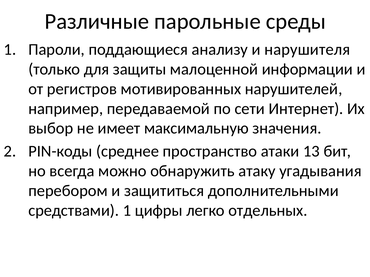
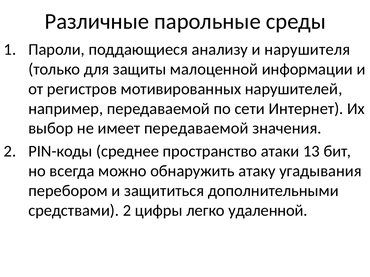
имеет максимальную: максимальную -> передаваемой
средствами 1: 1 -> 2
отдельных: отдельных -> удаленной
